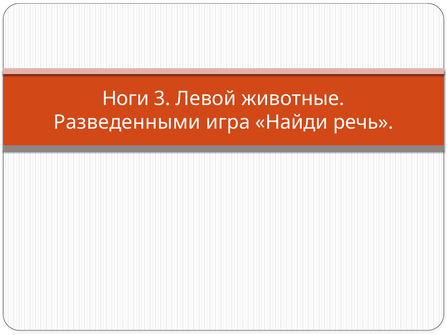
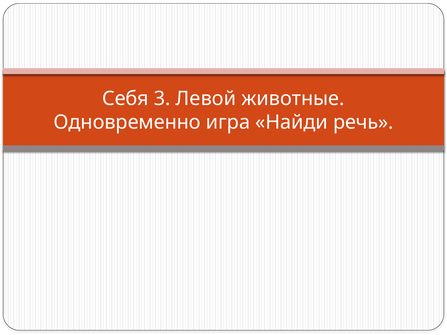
Ноги: Ноги -> Себя
Разведенными: Разведенными -> Одновременно
